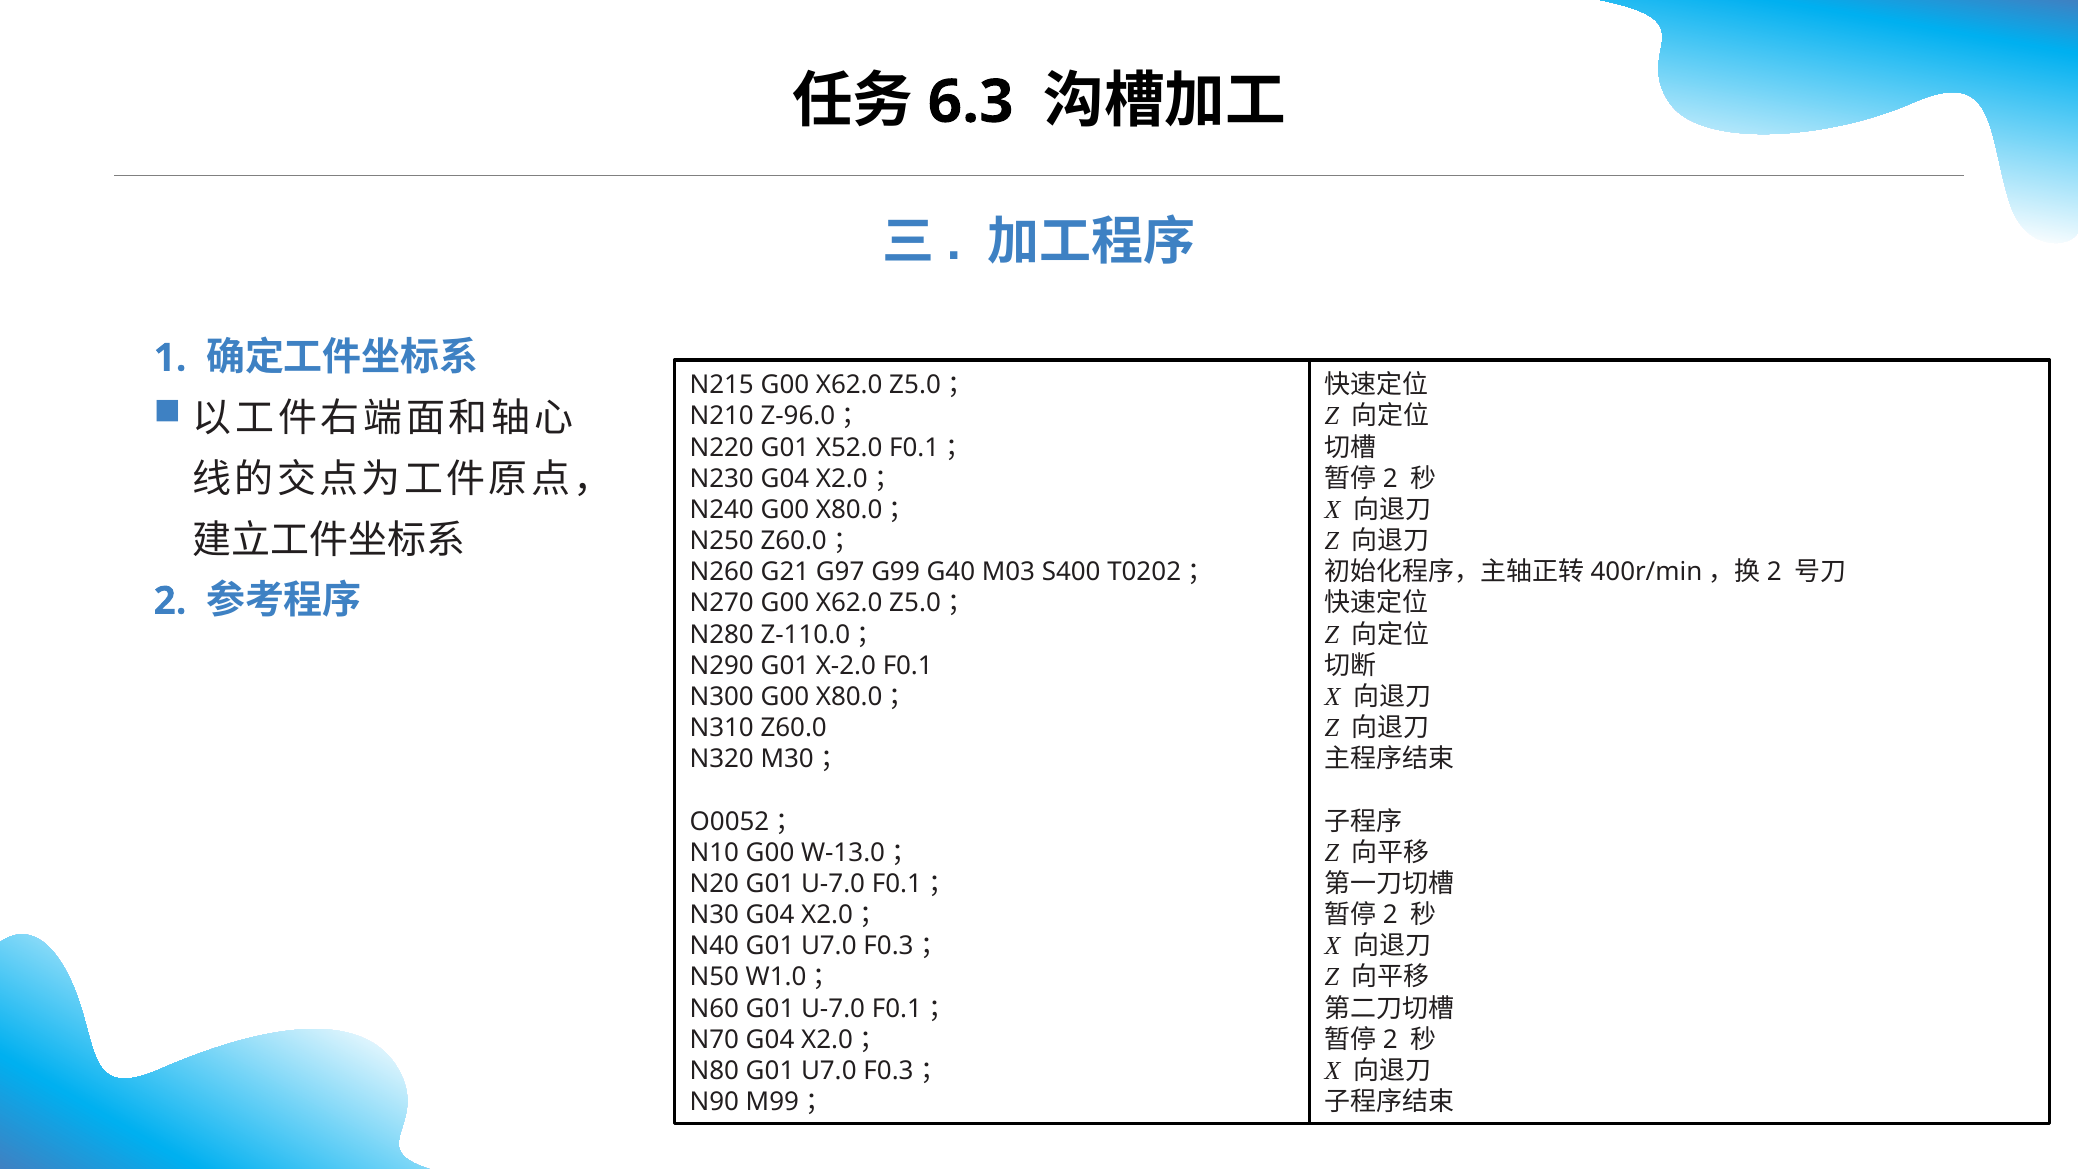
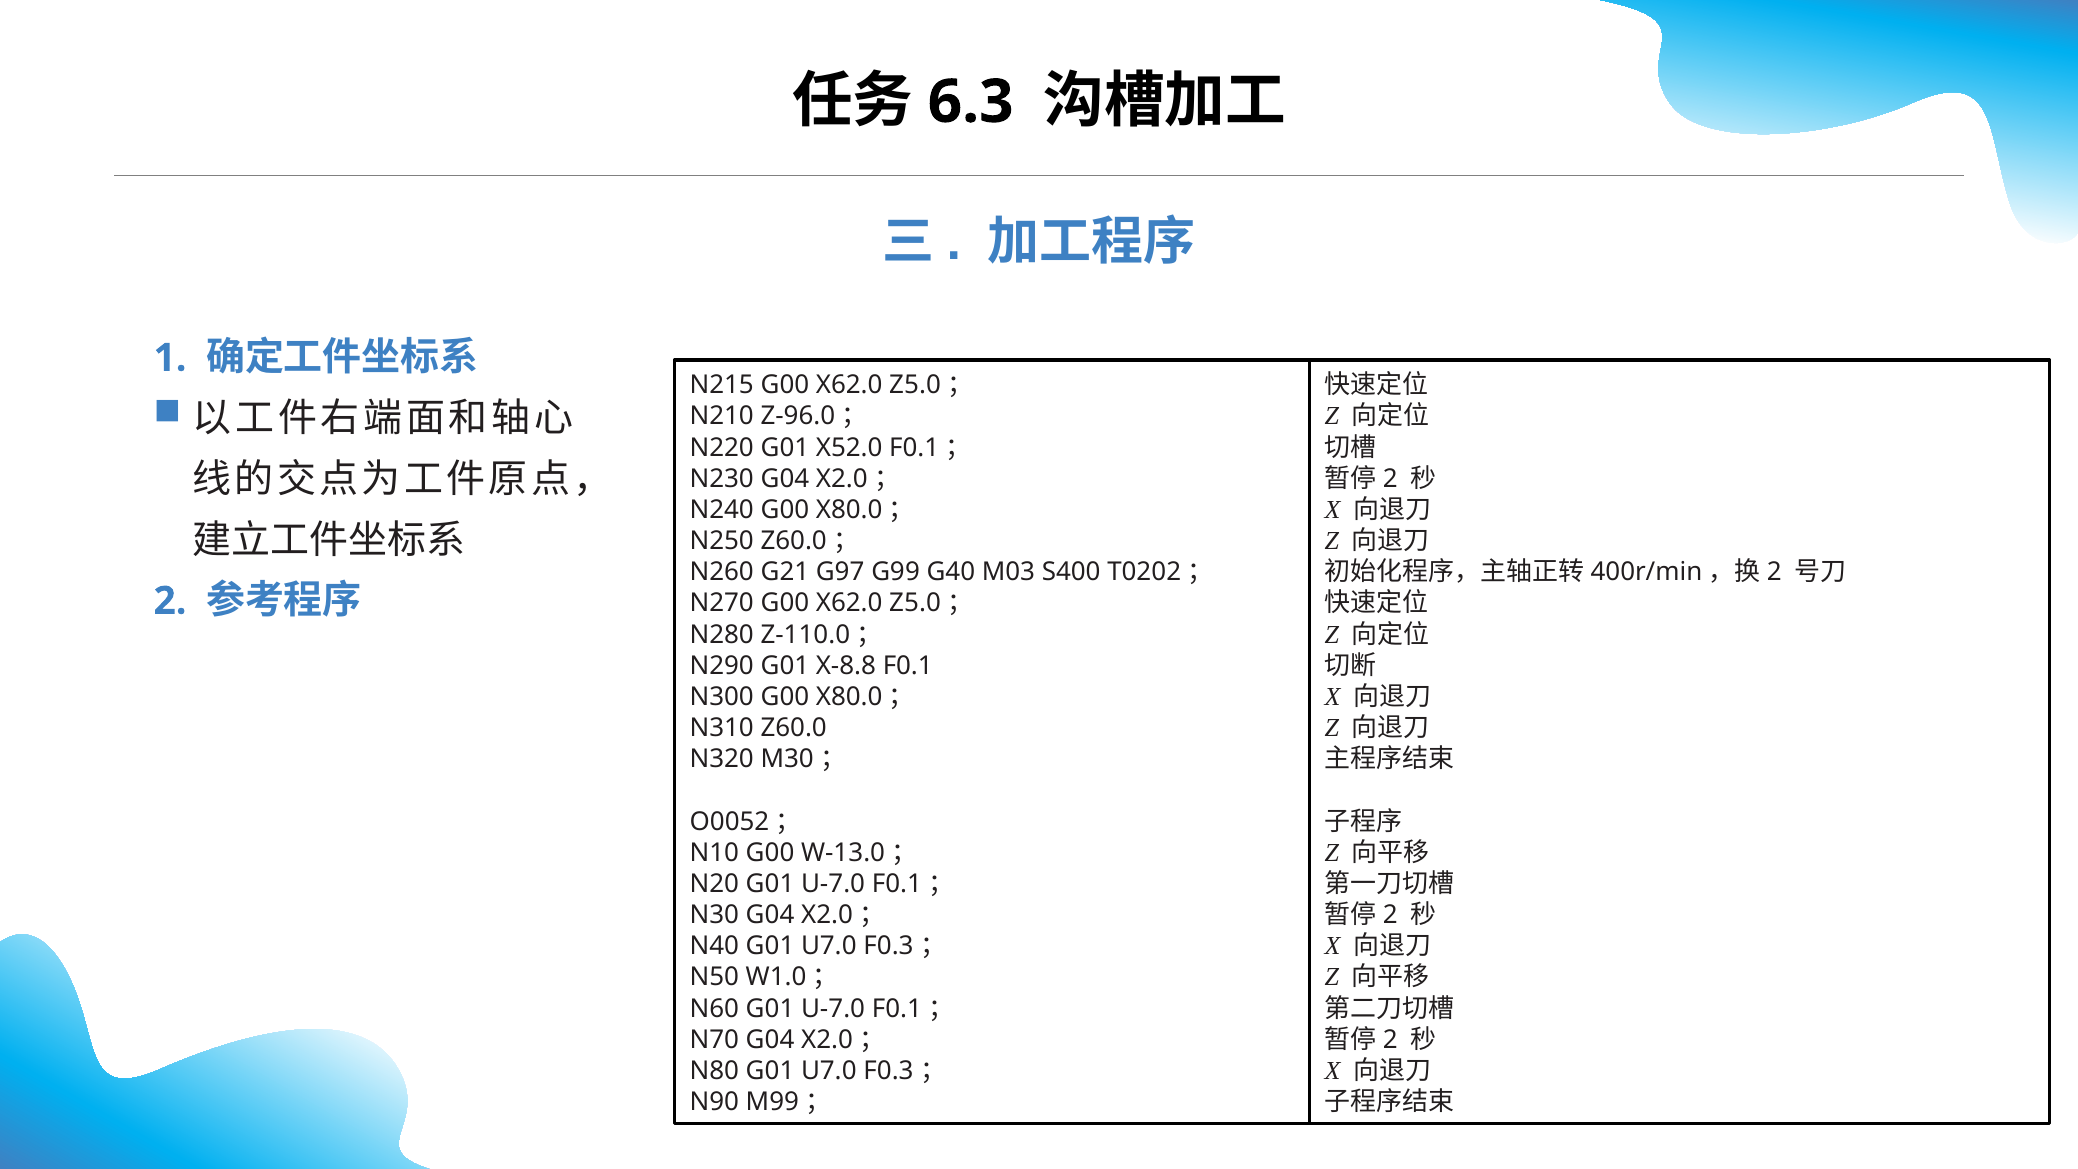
X-2.0: X-2.0 -> X-8.8
